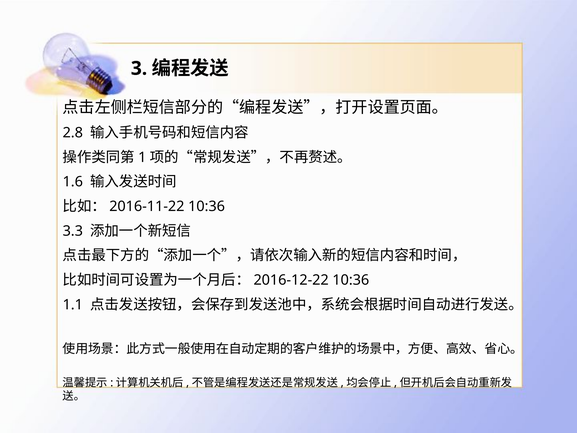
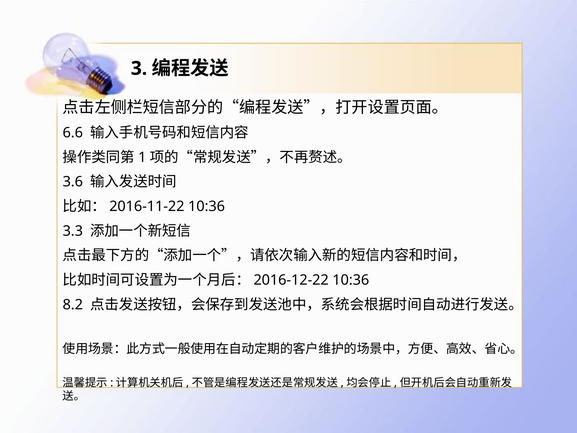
2.8: 2.8 -> 6.6
1.6: 1.6 -> 3.6
1.1: 1.1 -> 8.2
